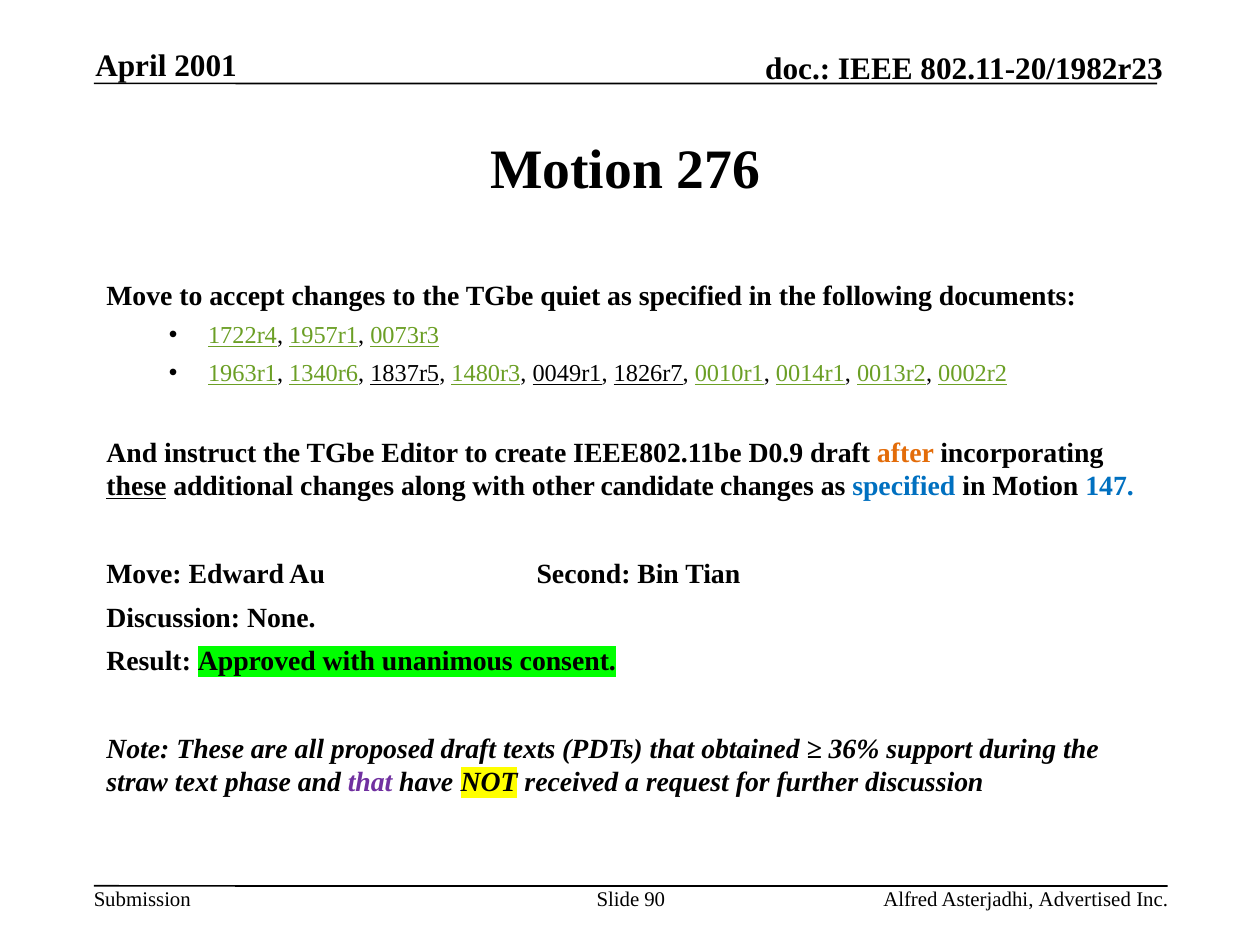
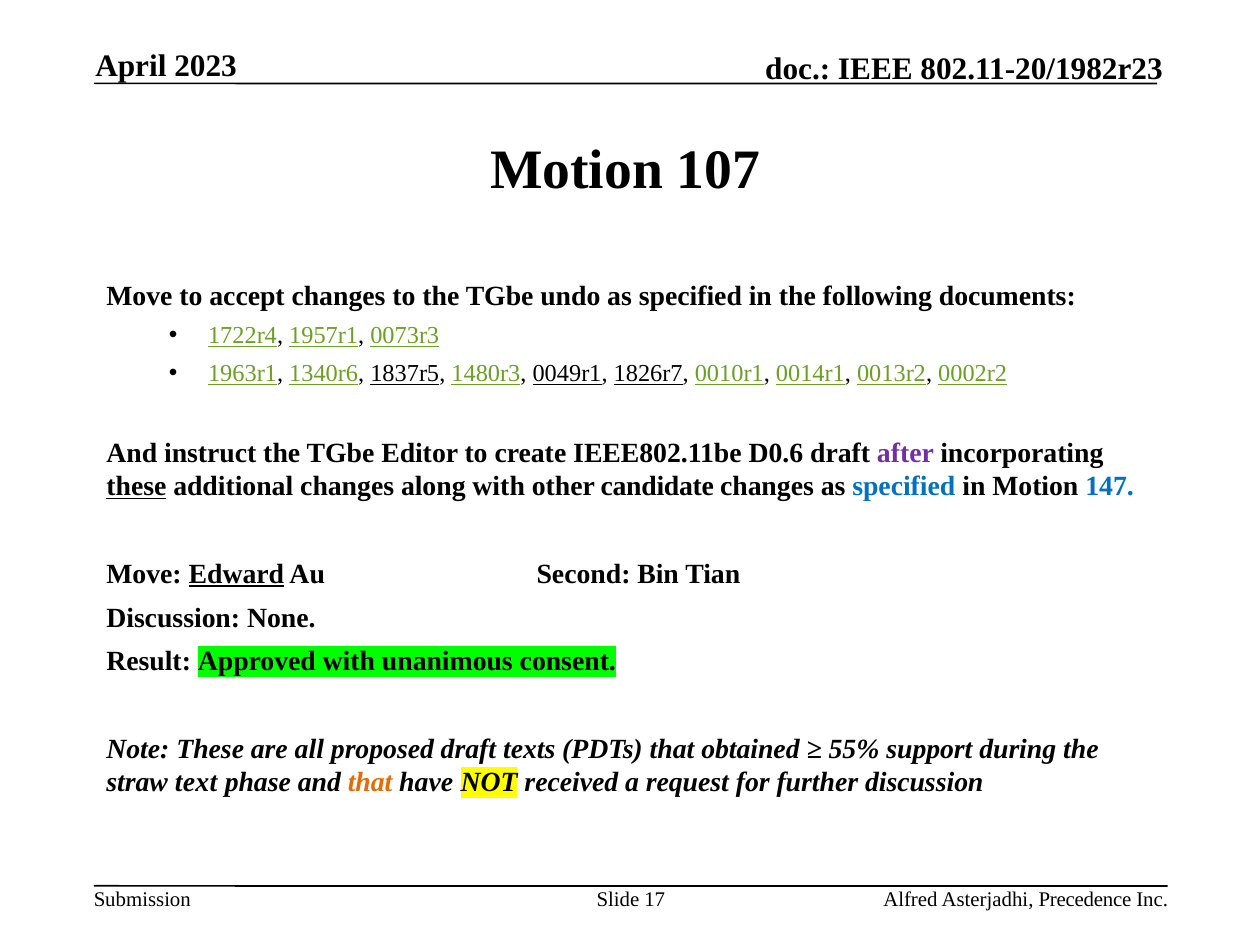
2001: 2001 -> 2023
276: 276 -> 107
quiet: quiet -> undo
D0.9: D0.9 -> D0.6
after colour: orange -> purple
Edward underline: none -> present
36%: 36% -> 55%
that at (370, 783) colour: purple -> orange
90: 90 -> 17
Advertised: Advertised -> Precedence
